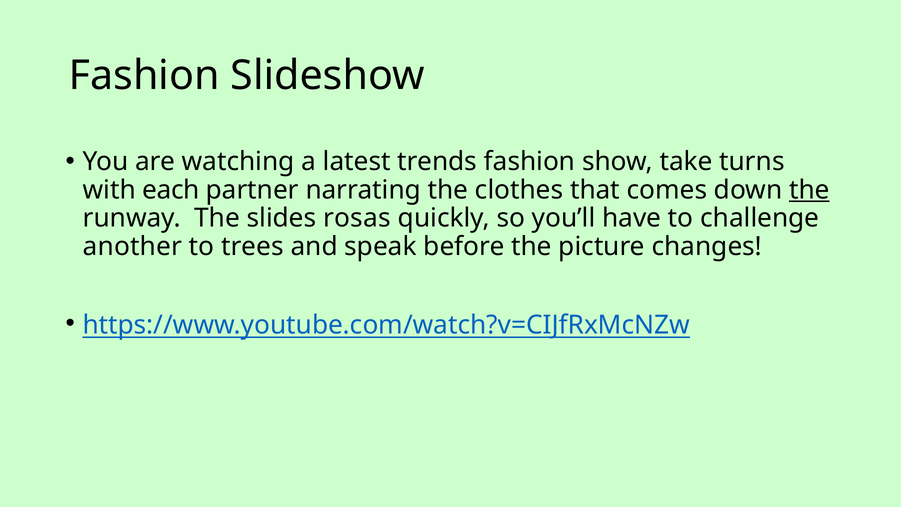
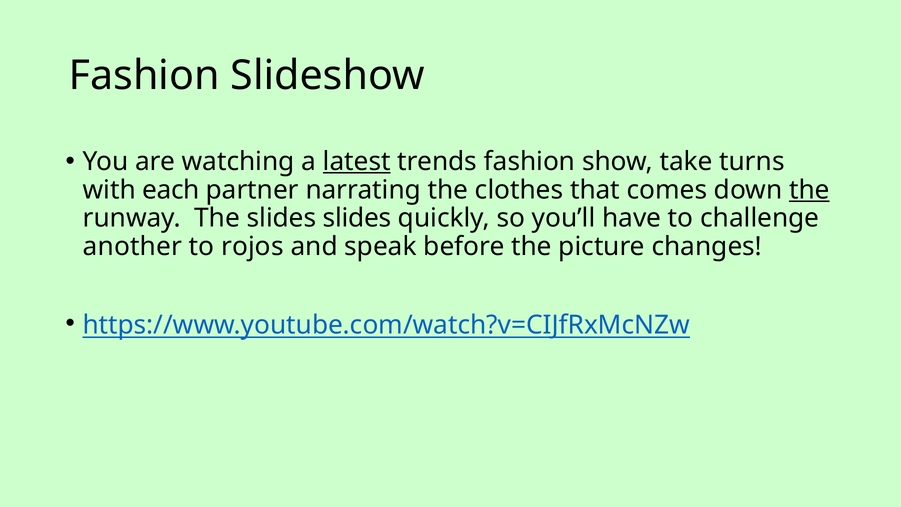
latest underline: none -> present
slides rosas: rosas -> slides
trees: trees -> rojos
